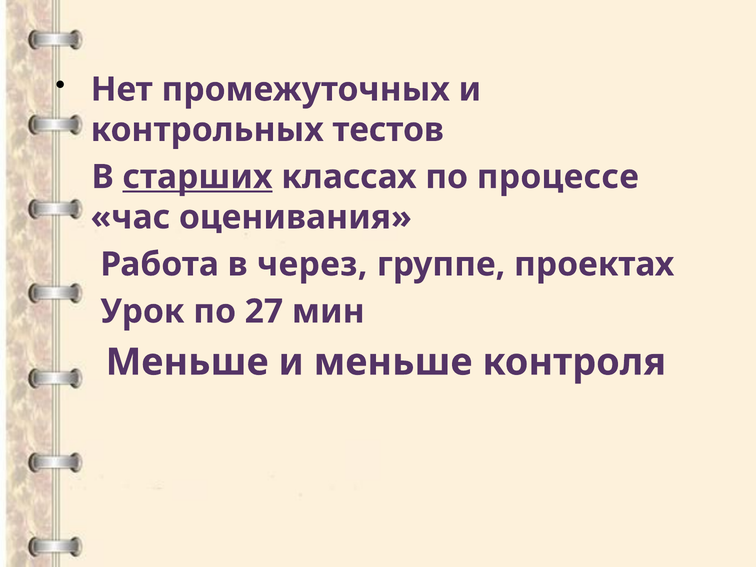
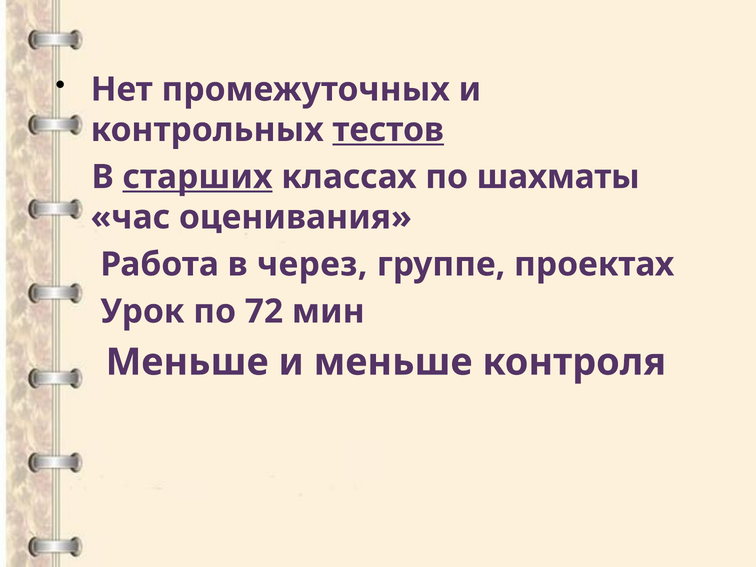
тестов underline: none -> present
процессе: процессе -> шахматы
27: 27 -> 72
